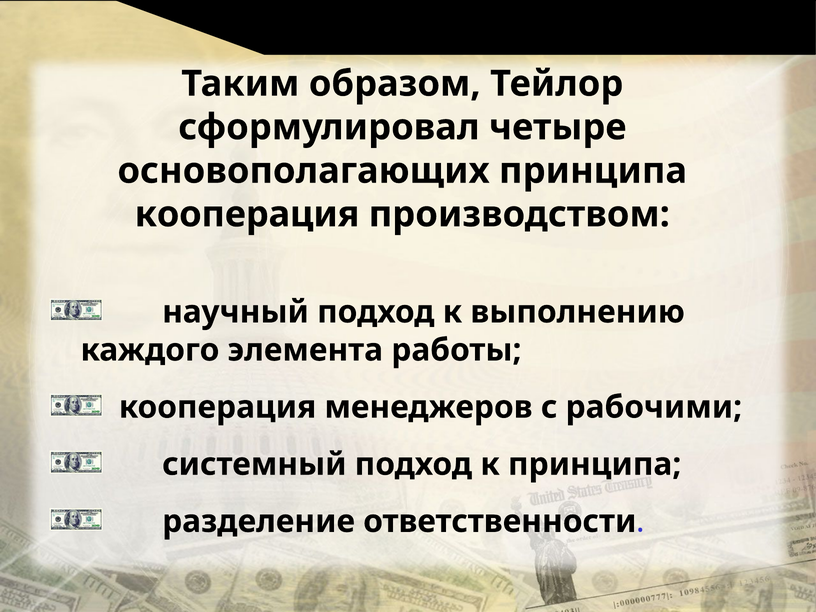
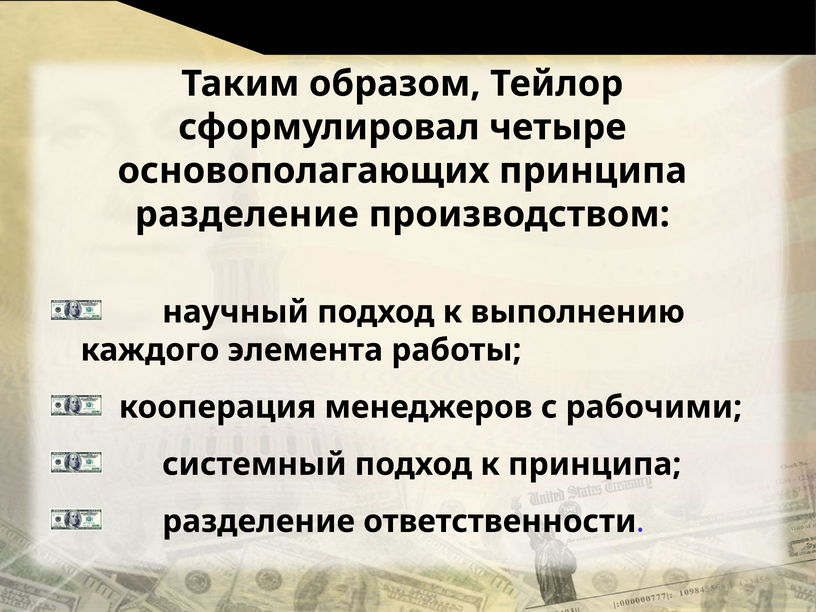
кооперация at (247, 214): кооперация -> разделение
